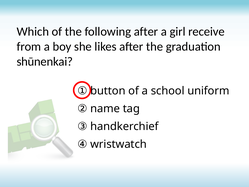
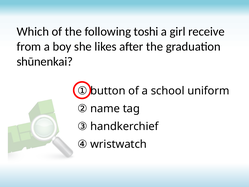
following after: after -> toshi
